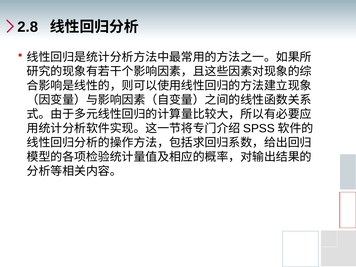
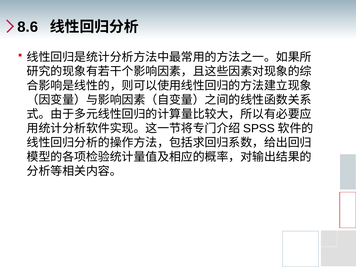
2.8: 2.8 -> 8.6
